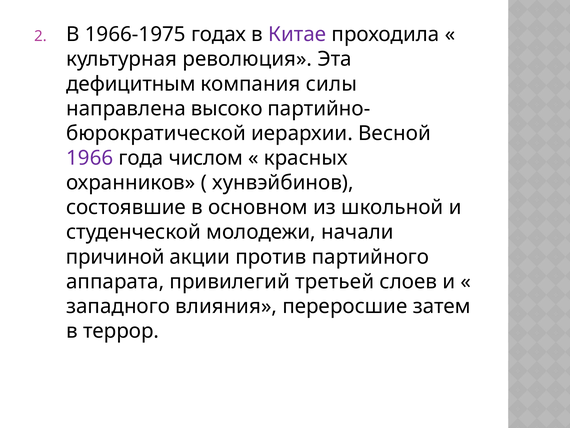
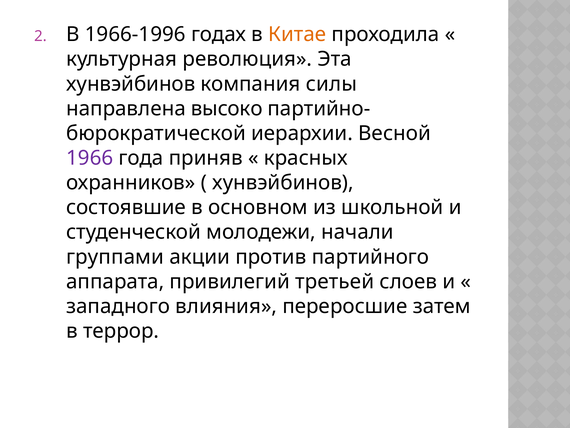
1966-1975: 1966-1975 -> 1966-1996
Китае colour: purple -> orange
дефицитным at (131, 84): дефицитным -> хунвэйбинов
числом: числом -> приняв
причиной: причиной -> группами
